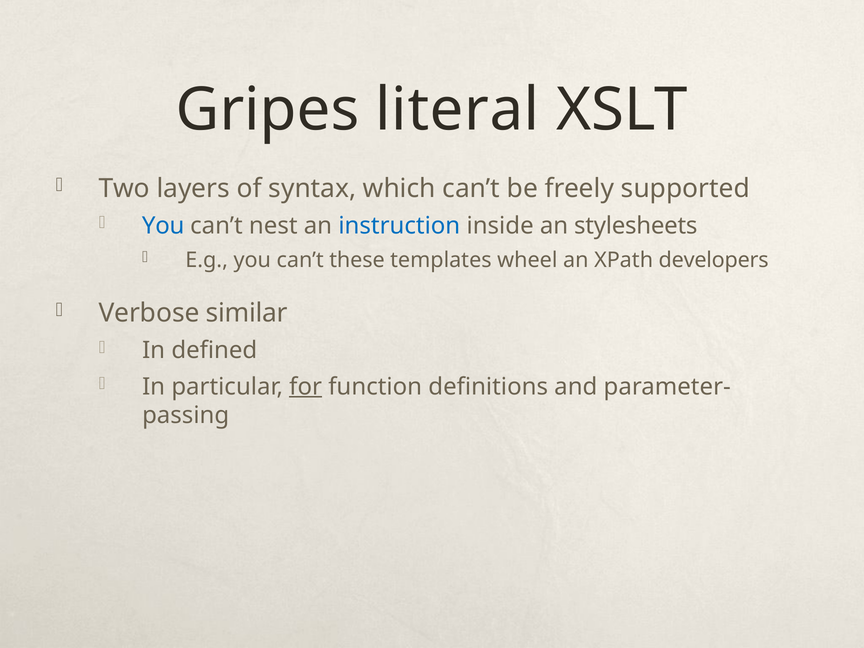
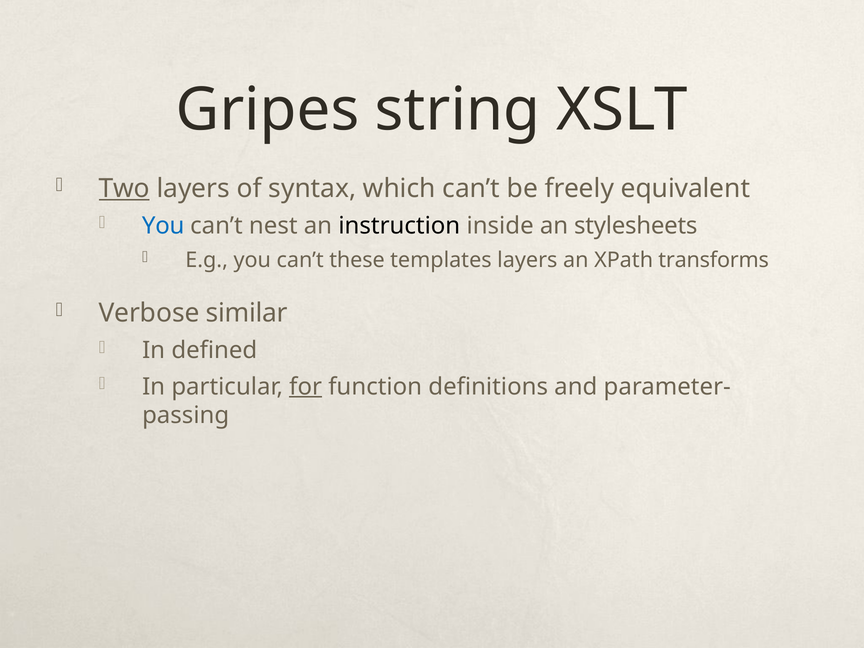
literal: literal -> string
Two underline: none -> present
supported: supported -> equivalent
instruction colour: blue -> black
templates wheel: wheel -> layers
developers: developers -> transforms
